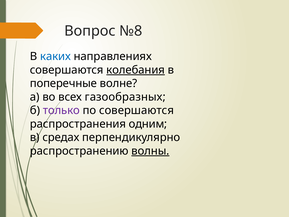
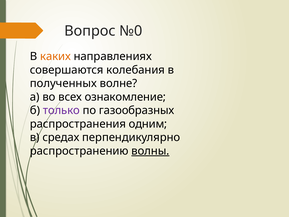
№8: №8 -> №0
каких colour: blue -> orange
колебания underline: present -> none
поперечные: поперечные -> полученных
газообразных: газообразных -> ознакомление
по совершаются: совершаются -> газообразных
